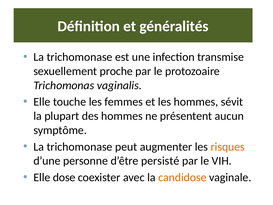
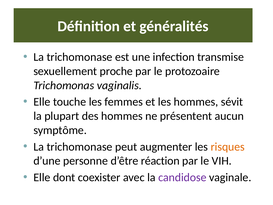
persisté: persisté -> réaction
dose: dose -> dont
candidose colour: orange -> purple
